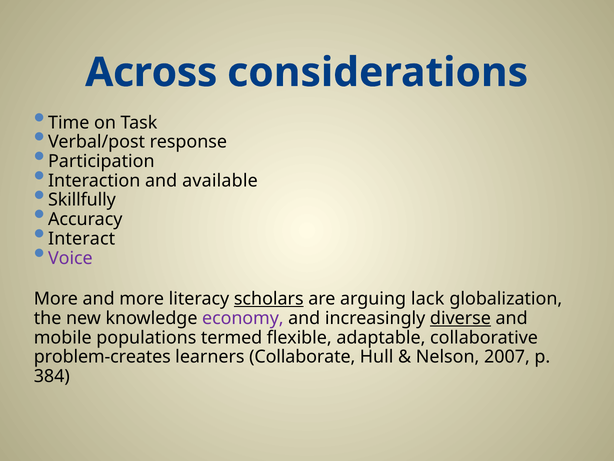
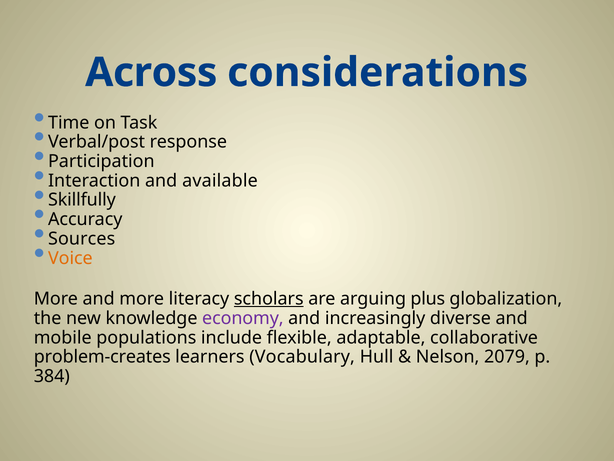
Interact: Interact -> Sources
Voice colour: purple -> orange
lack: lack -> plus
diverse underline: present -> none
termed: termed -> include
Collaborate: Collaborate -> Vocabulary
2007: 2007 -> 2079
